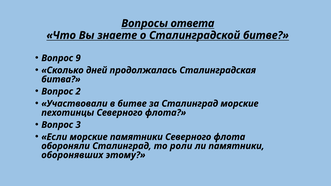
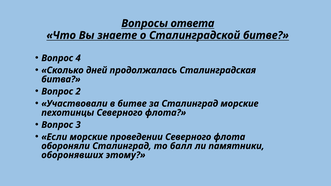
9: 9 -> 4
морские памятники: памятники -> проведении
роли: роли -> балл
